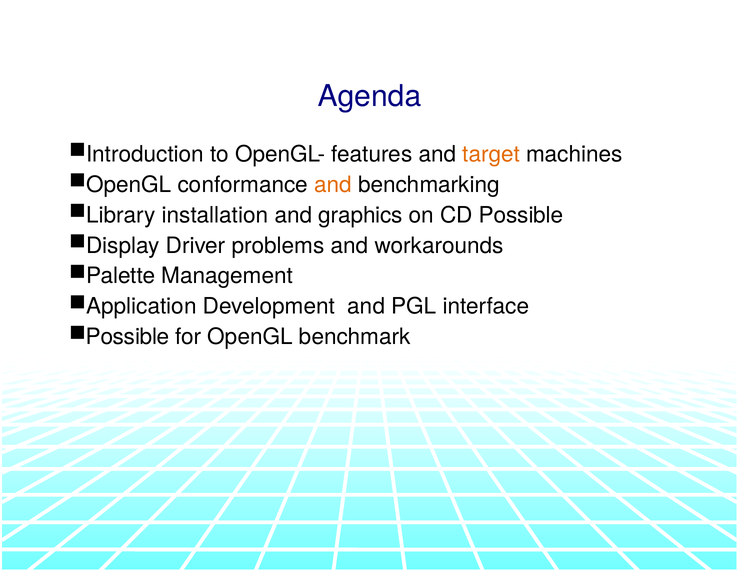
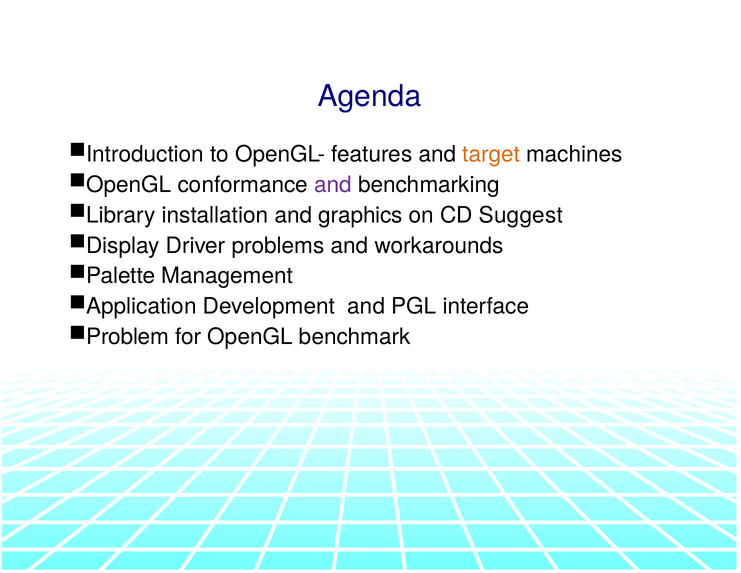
and at (333, 185) colour: orange -> purple
CD Possible: Possible -> Suggest
Possible at (128, 337): Possible -> Problem
